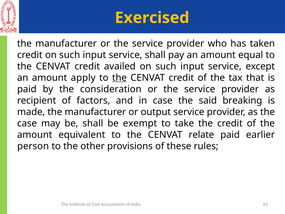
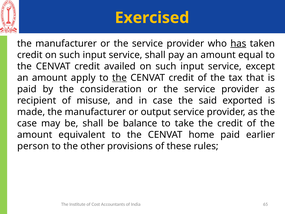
has underline: none -> present
factors: factors -> misuse
breaking: breaking -> exported
exempt: exempt -> balance
relate: relate -> home
